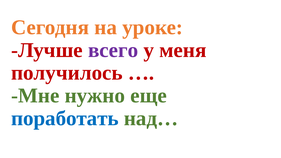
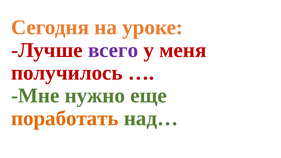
поработать colour: blue -> orange
